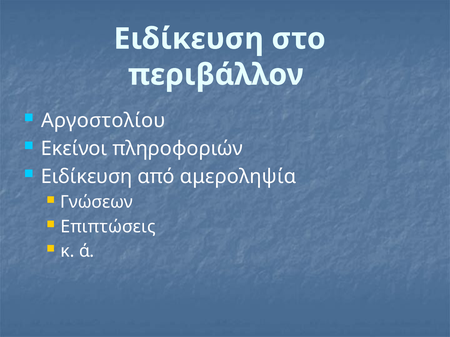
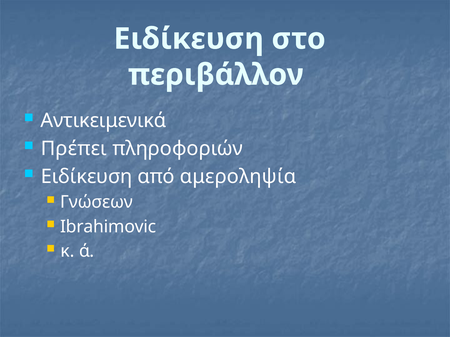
Αργοστολίου: Αργοστολίου -> Αντικειμενικά
Εκείνοι: Εκείνοι -> Πρέπει
Επιπτώσεις: Επιπτώσεις -> Ibrahimovic
